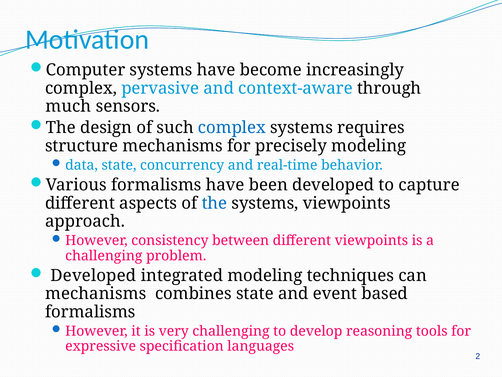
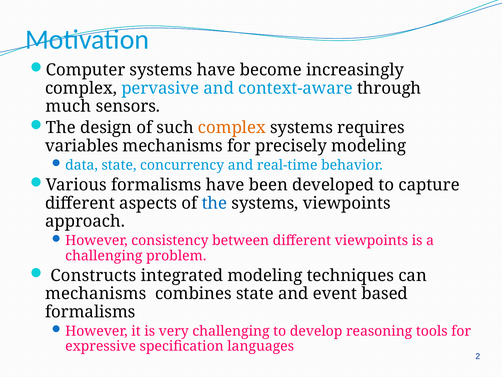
complex at (232, 128) colour: blue -> orange
structure: structure -> variables
Developed at (93, 275): Developed -> Constructs
